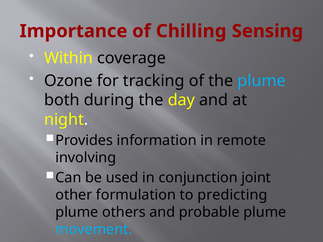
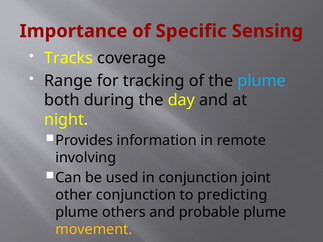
Chilling: Chilling -> Specific
Within: Within -> Tracks
Ozone: Ozone -> Range
other formulation: formulation -> conjunction
movement colour: light blue -> yellow
